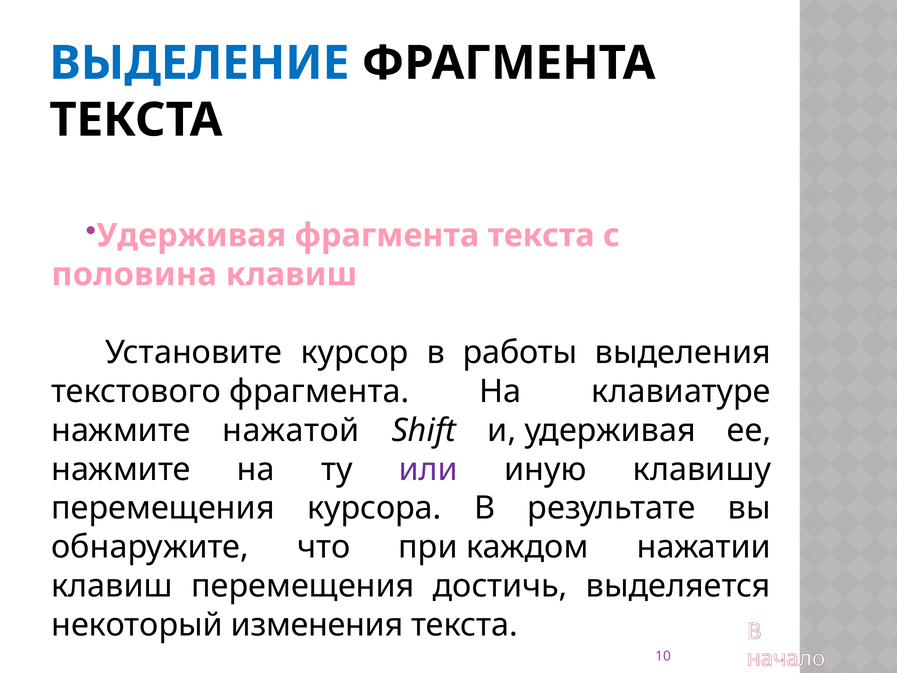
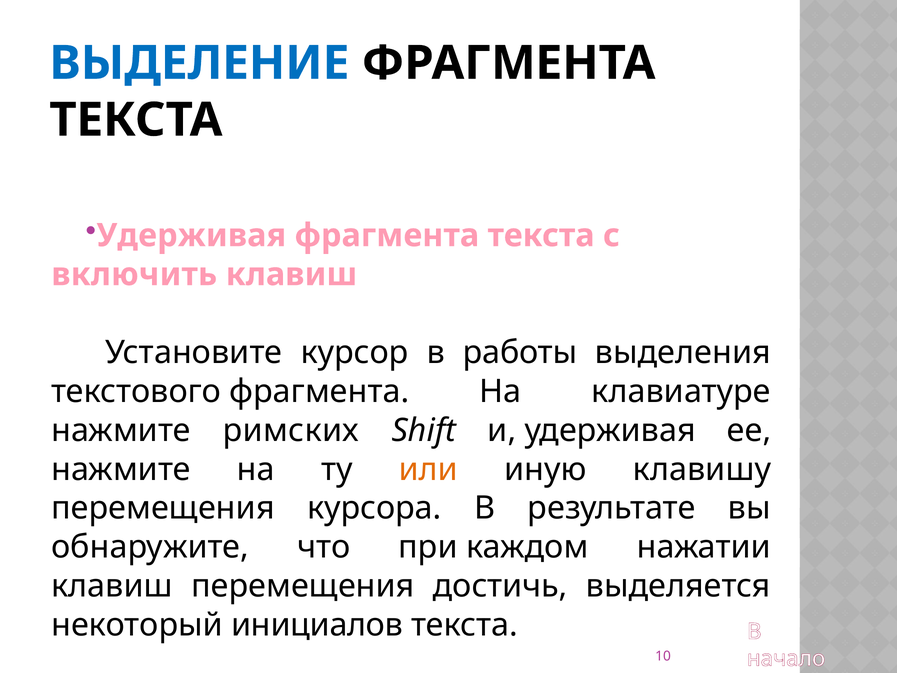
половина: половина -> включить
нажатой: нажатой -> римских
или colour: purple -> orange
изменения: изменения -> инициалов
